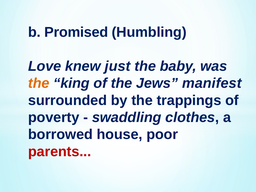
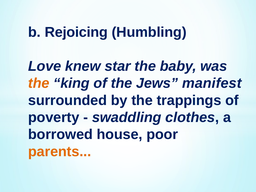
Promised: Promised -> Rejoicing
just: just -> star
parents colour: red -> orange
